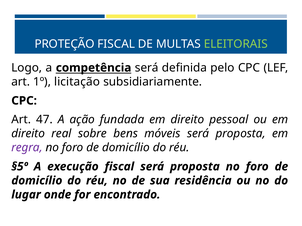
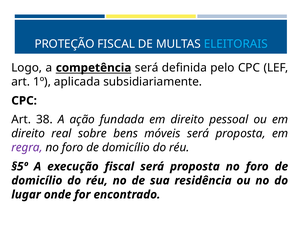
ELEITORAIS colour: light green -> light blue
licitação: licitação -> aplicada
47: 47 -> 38
